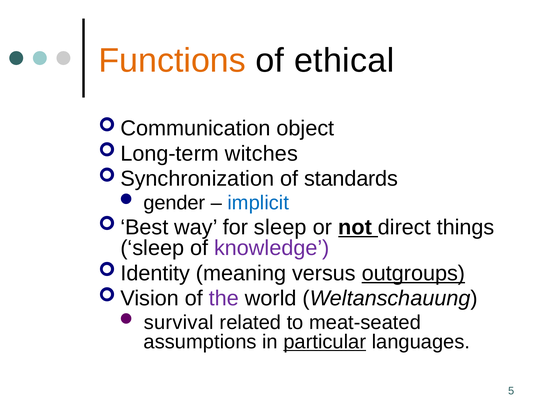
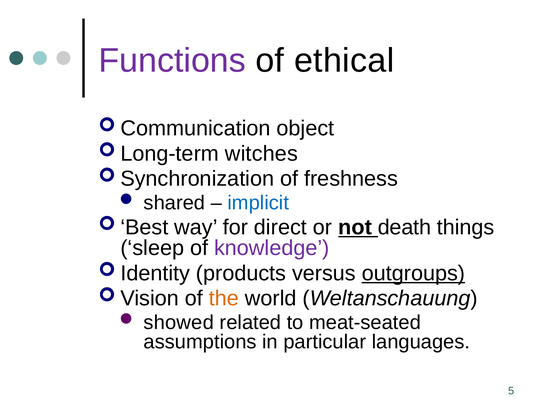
Functions colour: orange -> purple
standards: standards -> freshness
gender: gender -> shared
for sleep: sleep -> direct
direct: direct -> death
meaning: meaning -> products
the colour: purple -> orange
survival: survival -> showed
particular underline: present -> none
